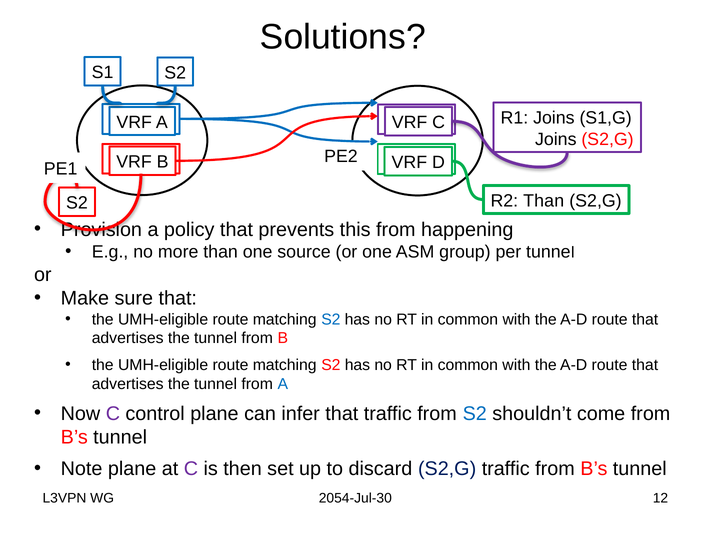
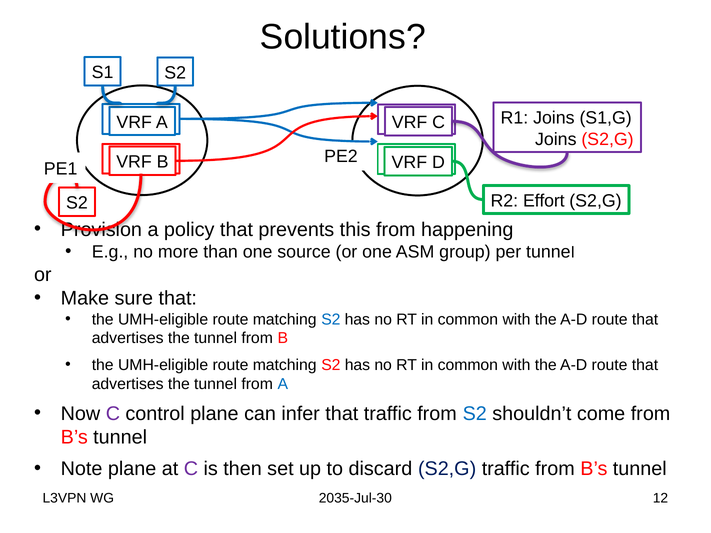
R2 Than: Than -> Effort
2054-Jul-30: 2054-Jul-30 -> 2035-Jul-30
